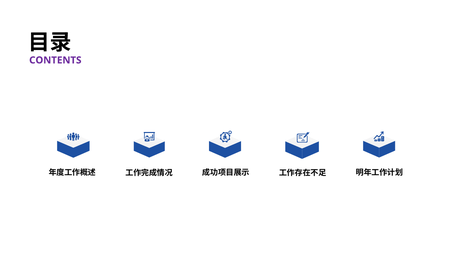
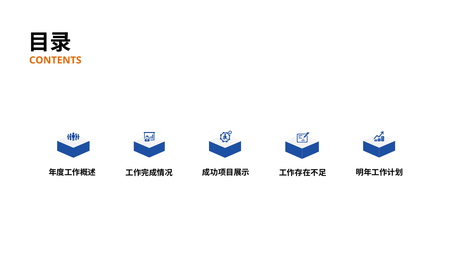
CONTENTS colour: purple -> orange
